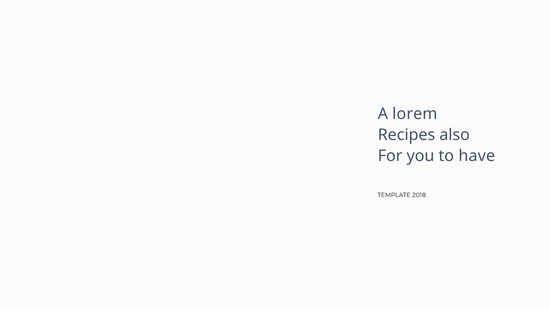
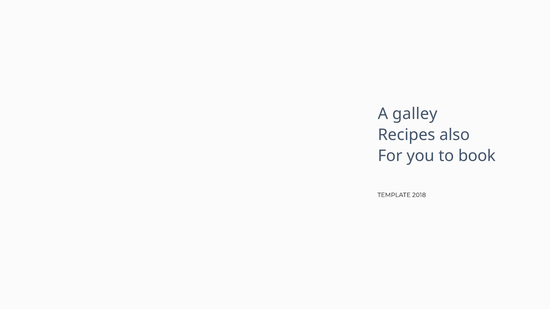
lorem: lorem -> galley
have: have -> book
